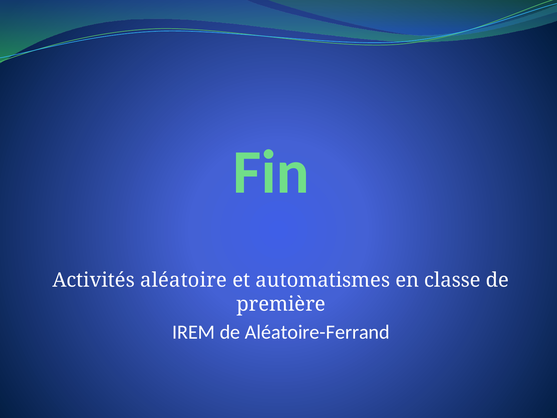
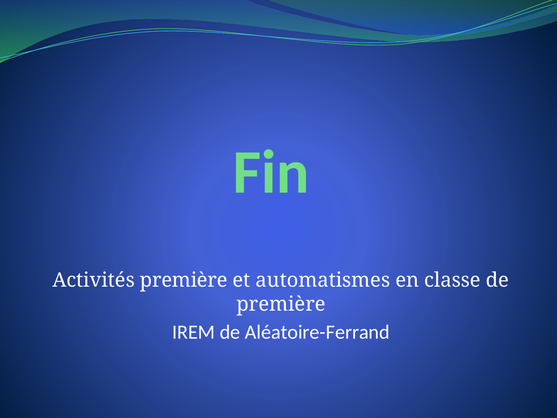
Activités aléatoire: aléatoire -> première
